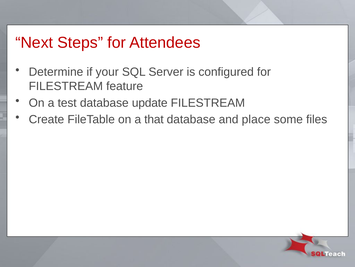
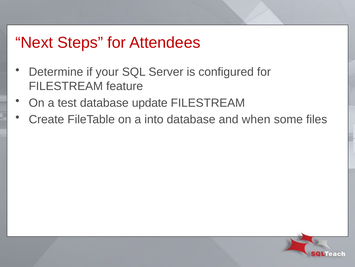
that: that -> into
place: place -> when
